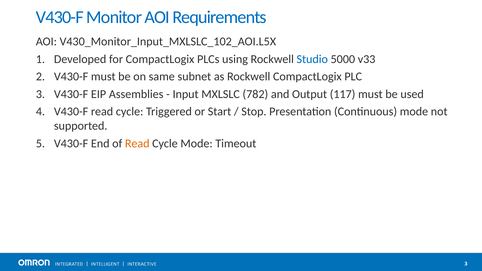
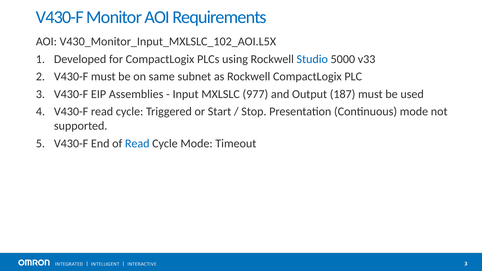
782: 782 -> 977
117: 117 -> 187
Read at (137, 144) colour: orange -> blue
